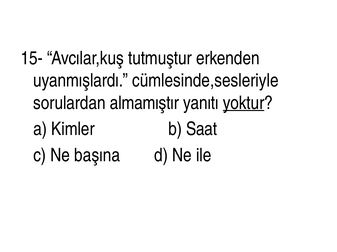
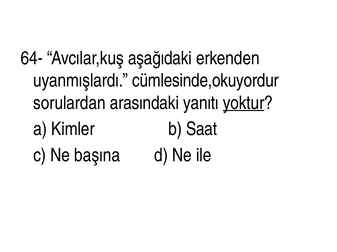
15-: 15- -> 64-
tutmuştur: tutmuştur -> aşağıdaki
cümlesinde,sesleriyle: cümlesinde,sesleriyle -> cümlesinde,okuyordur
almamıştır: almamıştır -> arasındaki
